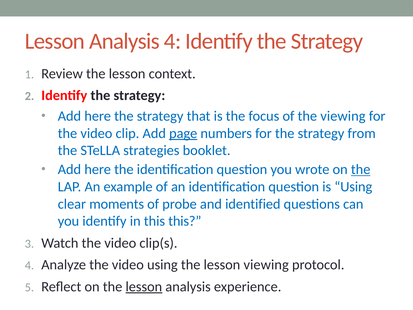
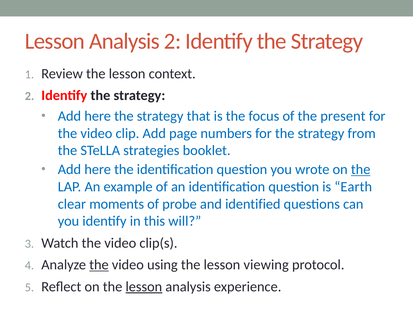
Analysis 4: 4 -> 2
the viewing: viewing -> present
page underline: present -> none
is Using: Using -> Earth
this this: this -> will
the at (99, 265) underline: none -> present
